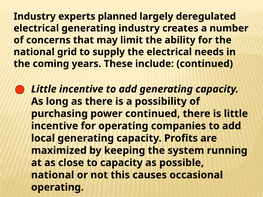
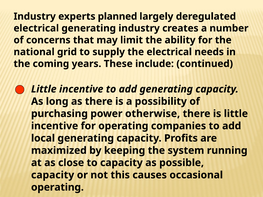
power continued: continued -> otherwise
national at (53, 175): national -> capacity
